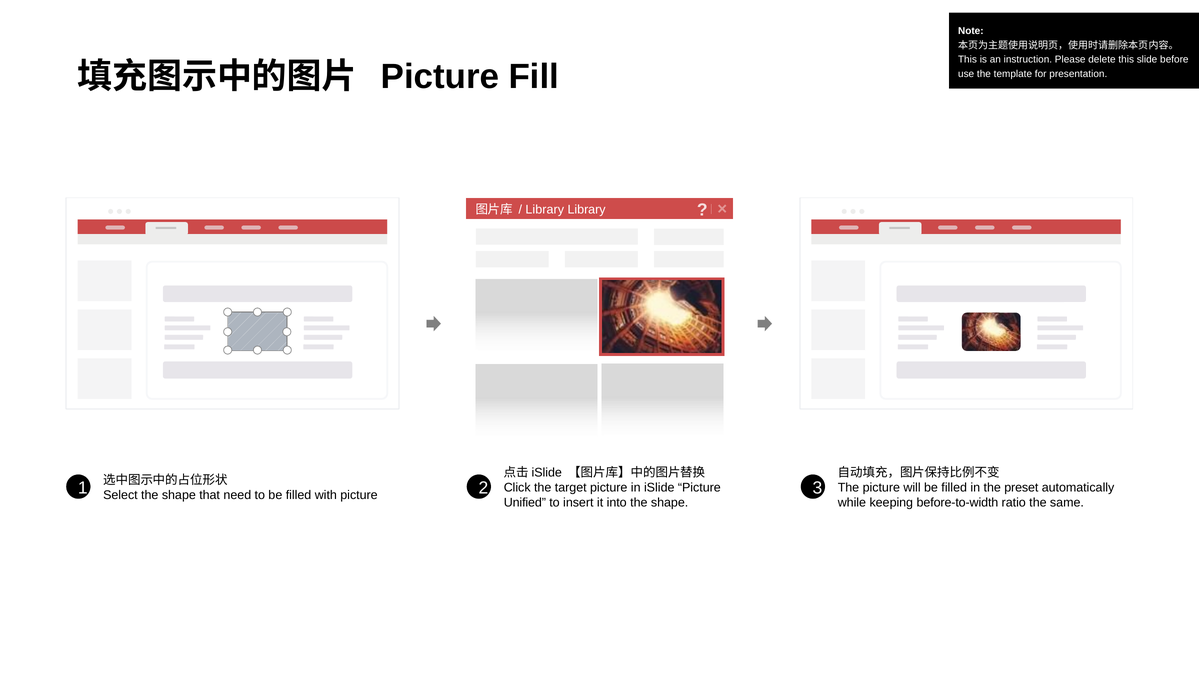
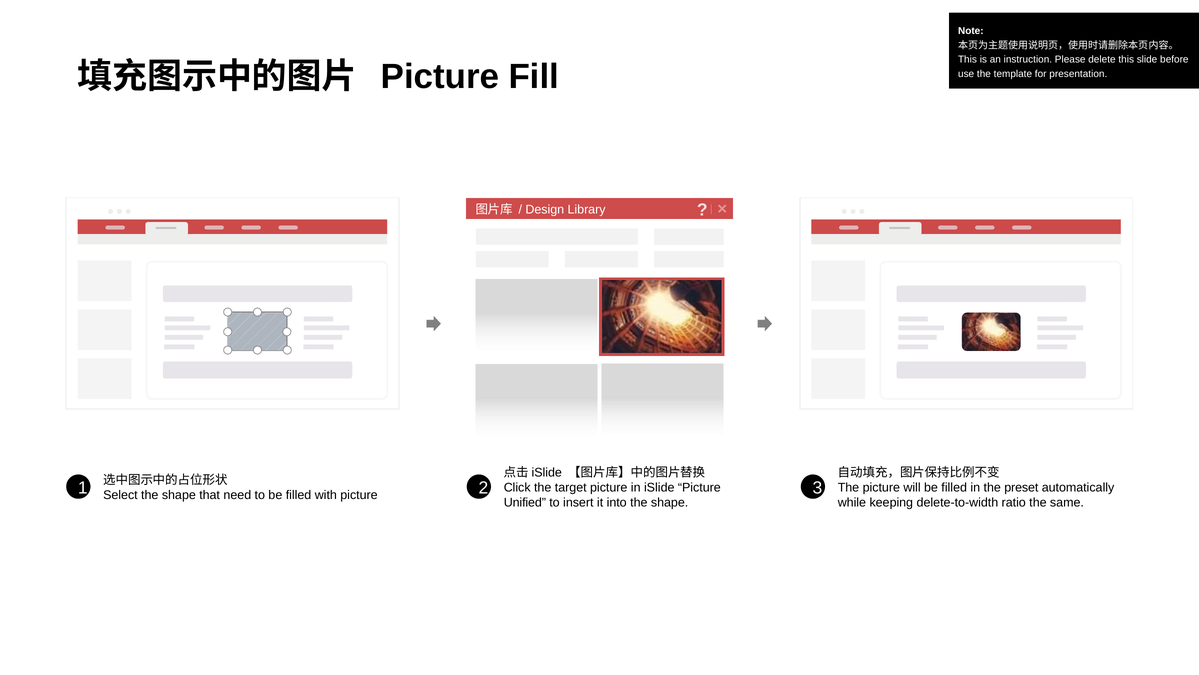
Library at (545, 209): Library -> Design
before-to-width: before-to-width -> delete-to-width
